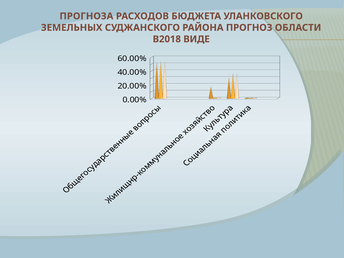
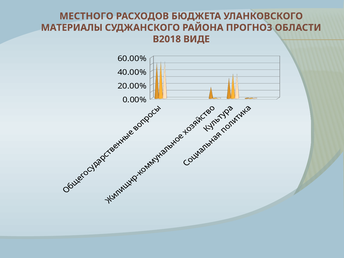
ПРОГНОЗА: ПРОГНОЗА -> МЕСТНОГО
ЗЕМЕЛЬНЫХ: ЗЕМЕЛЬНЫХ -> МАТЕРИАЛЫ
